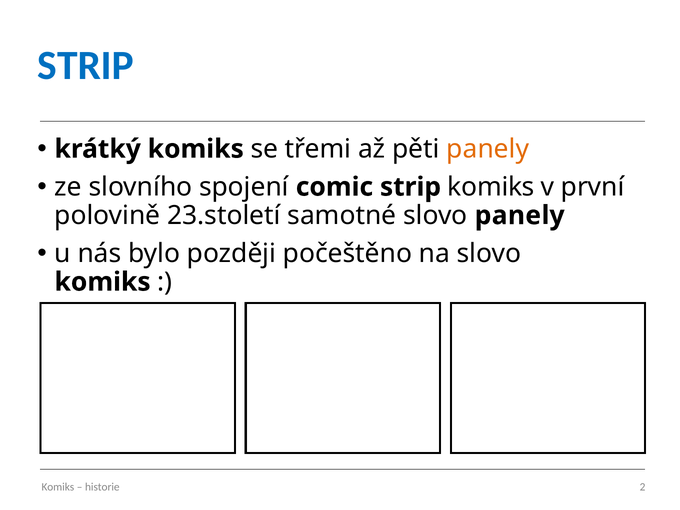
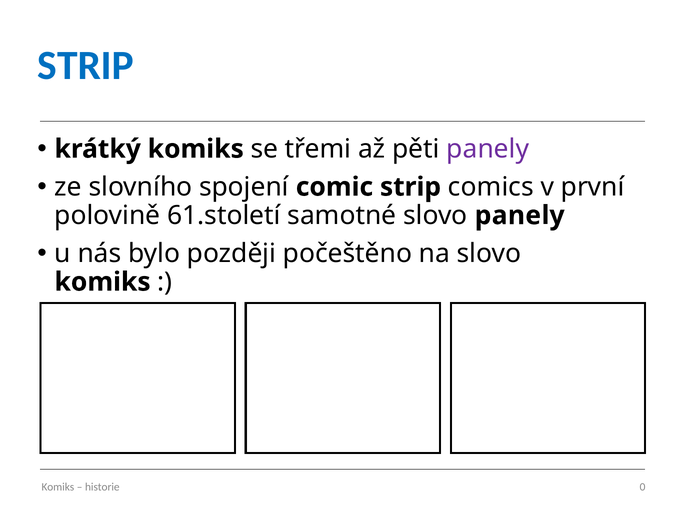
panely at (488, 149) colour: orange -> purple
comic strip komiks: komiks -> comics
23.století: 23.století -> 61.století
2: 2 -> 0
